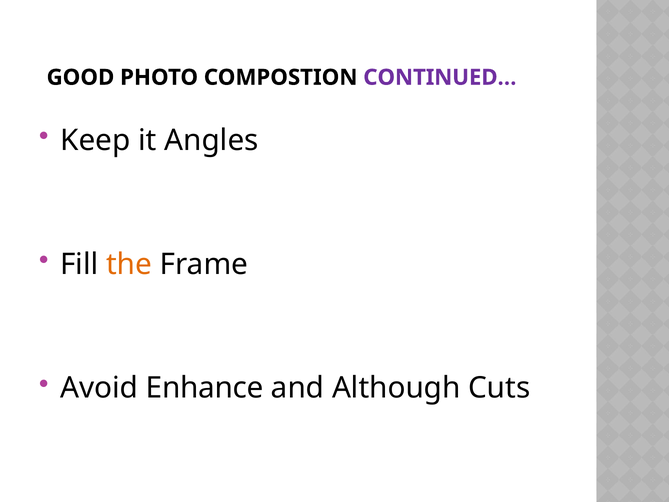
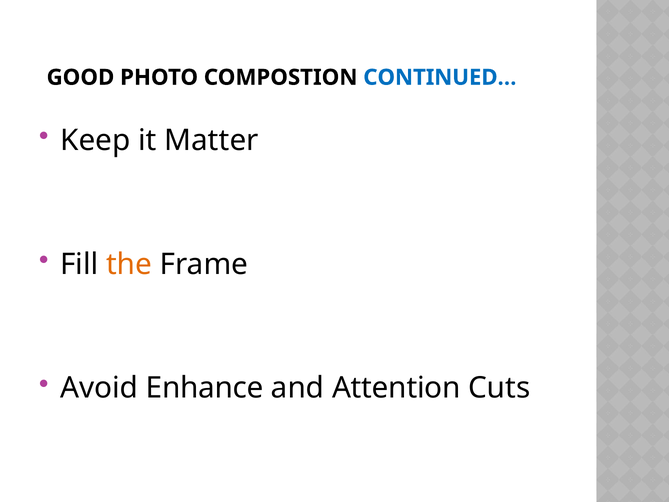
CONTINUED… colour: purple -> blue
Angles: Angles -> Matter
Although: Although -> Attention
